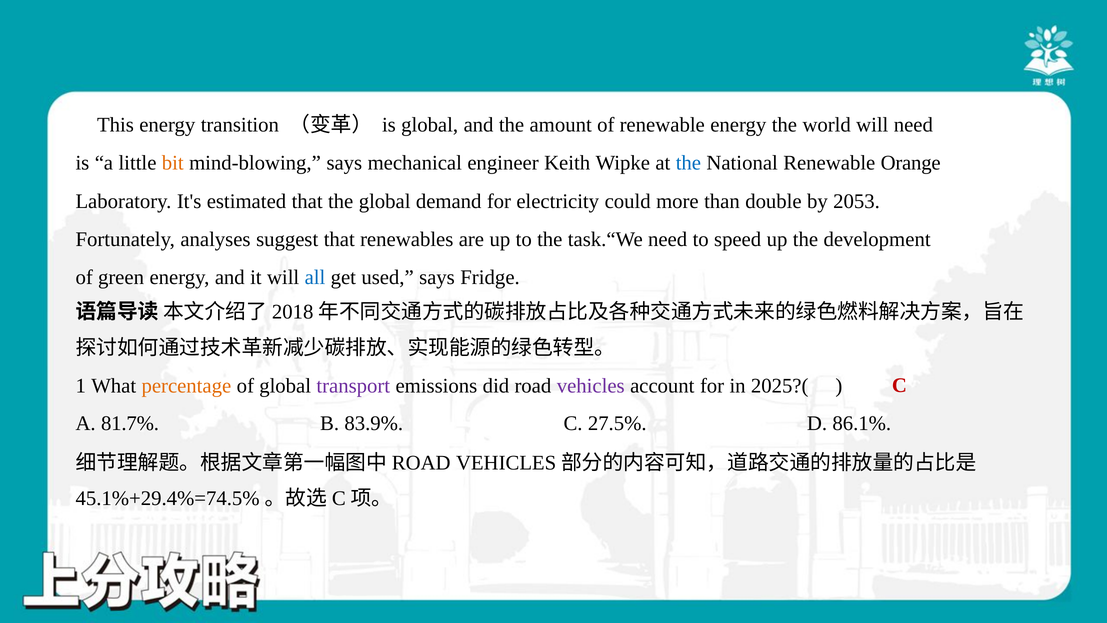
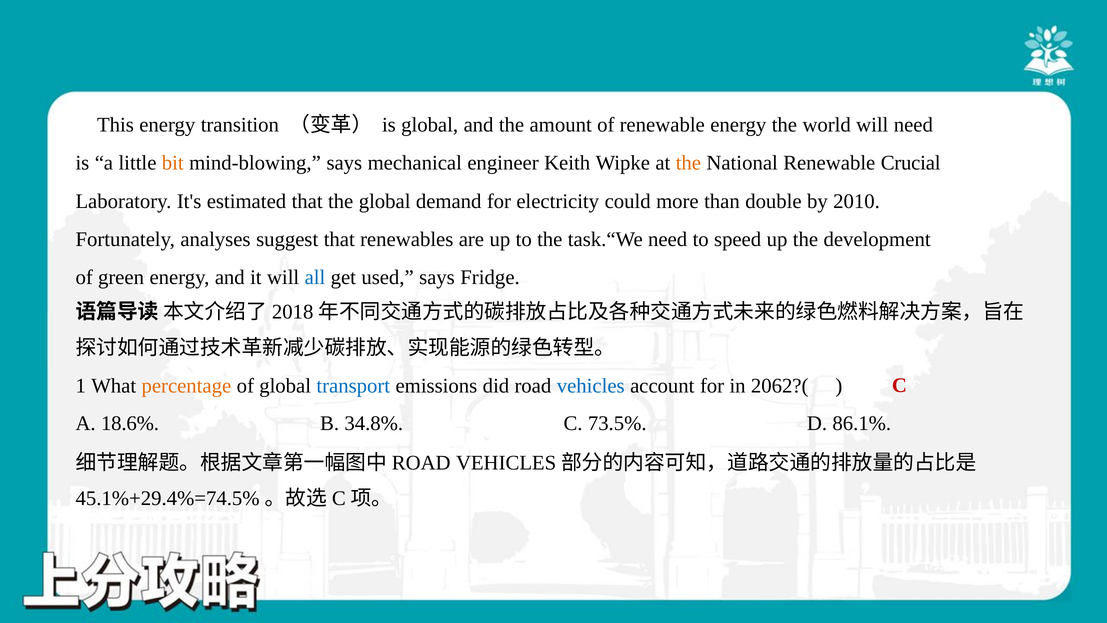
the at (688, 163) colour: blue -> orange
Orange: Orange -> Crucial
2053: 2053 -> 2010
transport colour: purple -> blue
vehicles colour: purple -> blue
2025?(: 2025?( -> 2062?(
81.7%: 81.7% -> 18.6%
83.9%: 83.9% -> 34.8%
27.5%: 27.5% -> 73.5%
